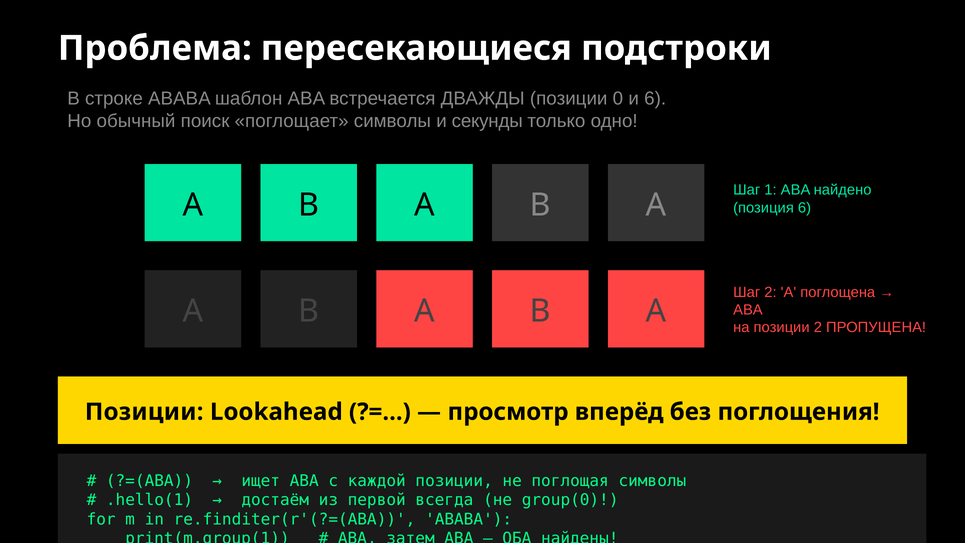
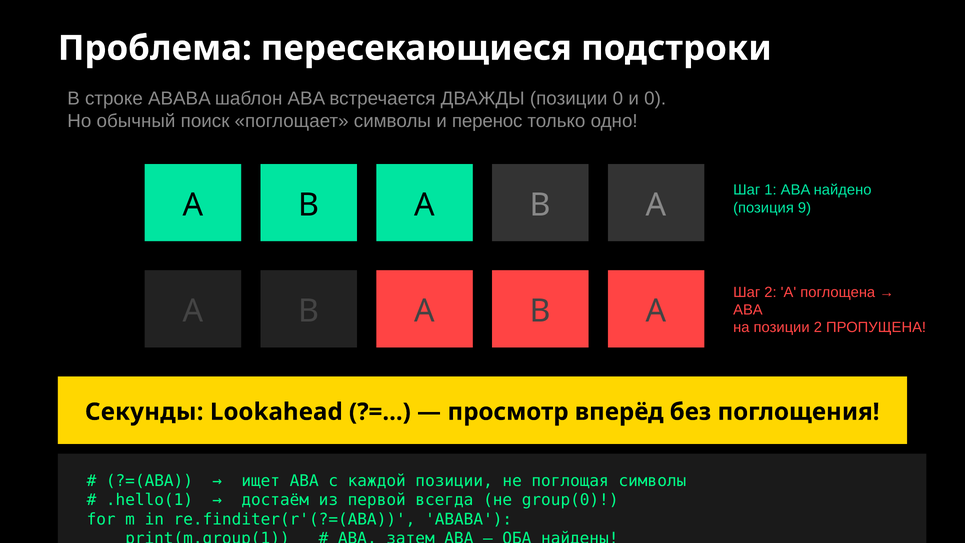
и 6: 6 -> 0
секунды: секунды -> перенос
позиция 6: 6 -> 9
Позиции at (144, 412): Позиции -> Секунды
